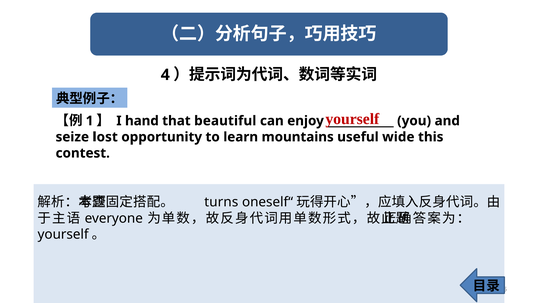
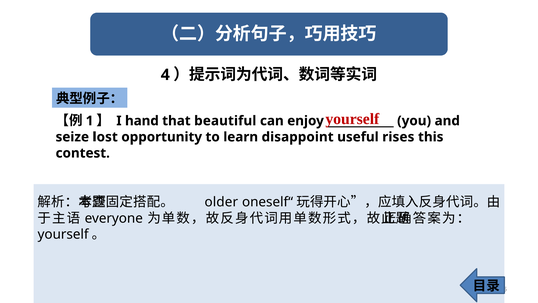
mountains: mountains -> disappoint
wide: wide -> rises
turns: turns -> older
